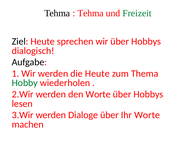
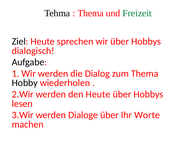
Tehma at (91, 13): Tehma -> Thema
die Heute: Heute -> Dialog
Hobby colour: green -> black
den Worte: Worte -> Heute
